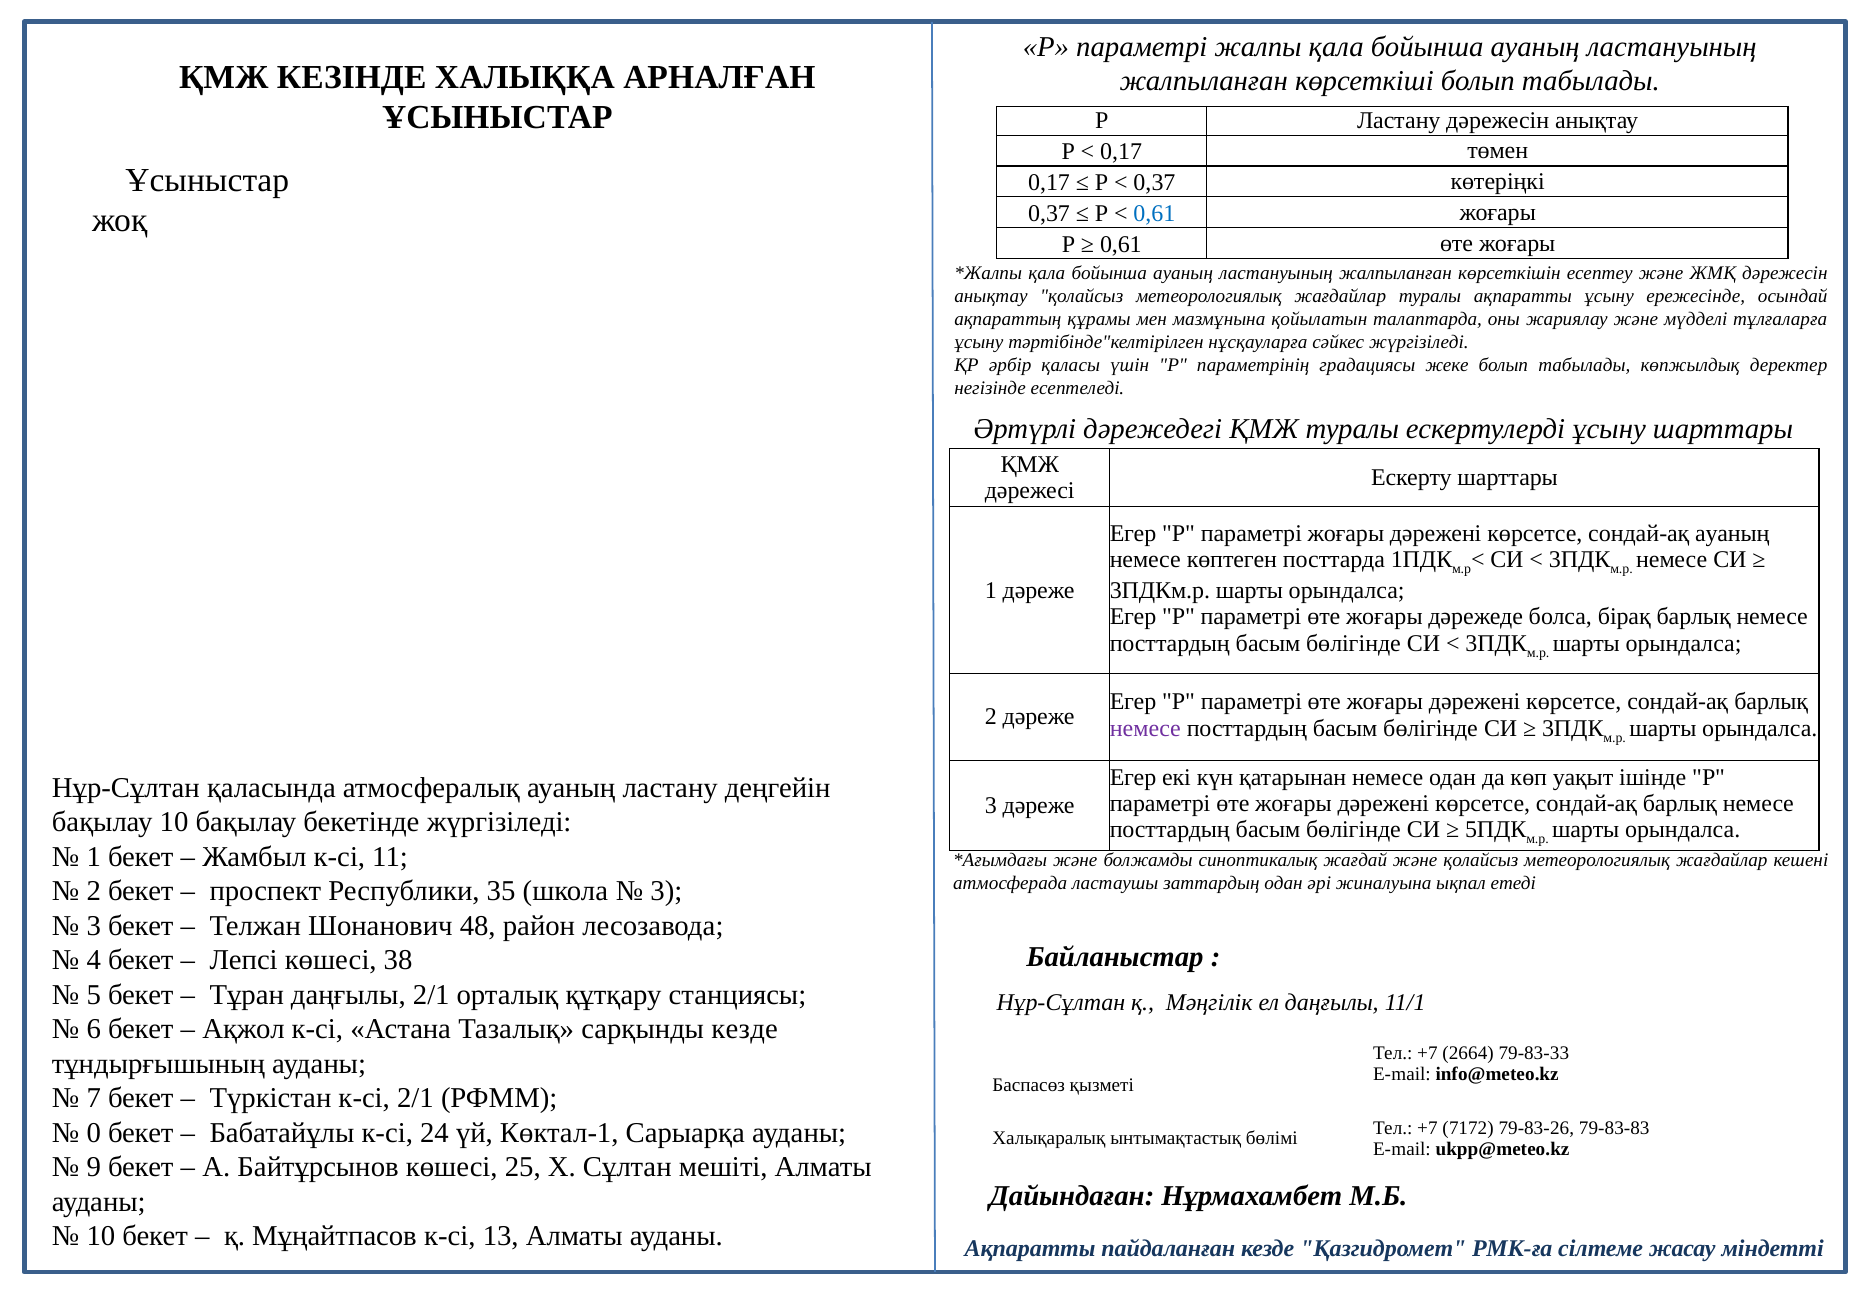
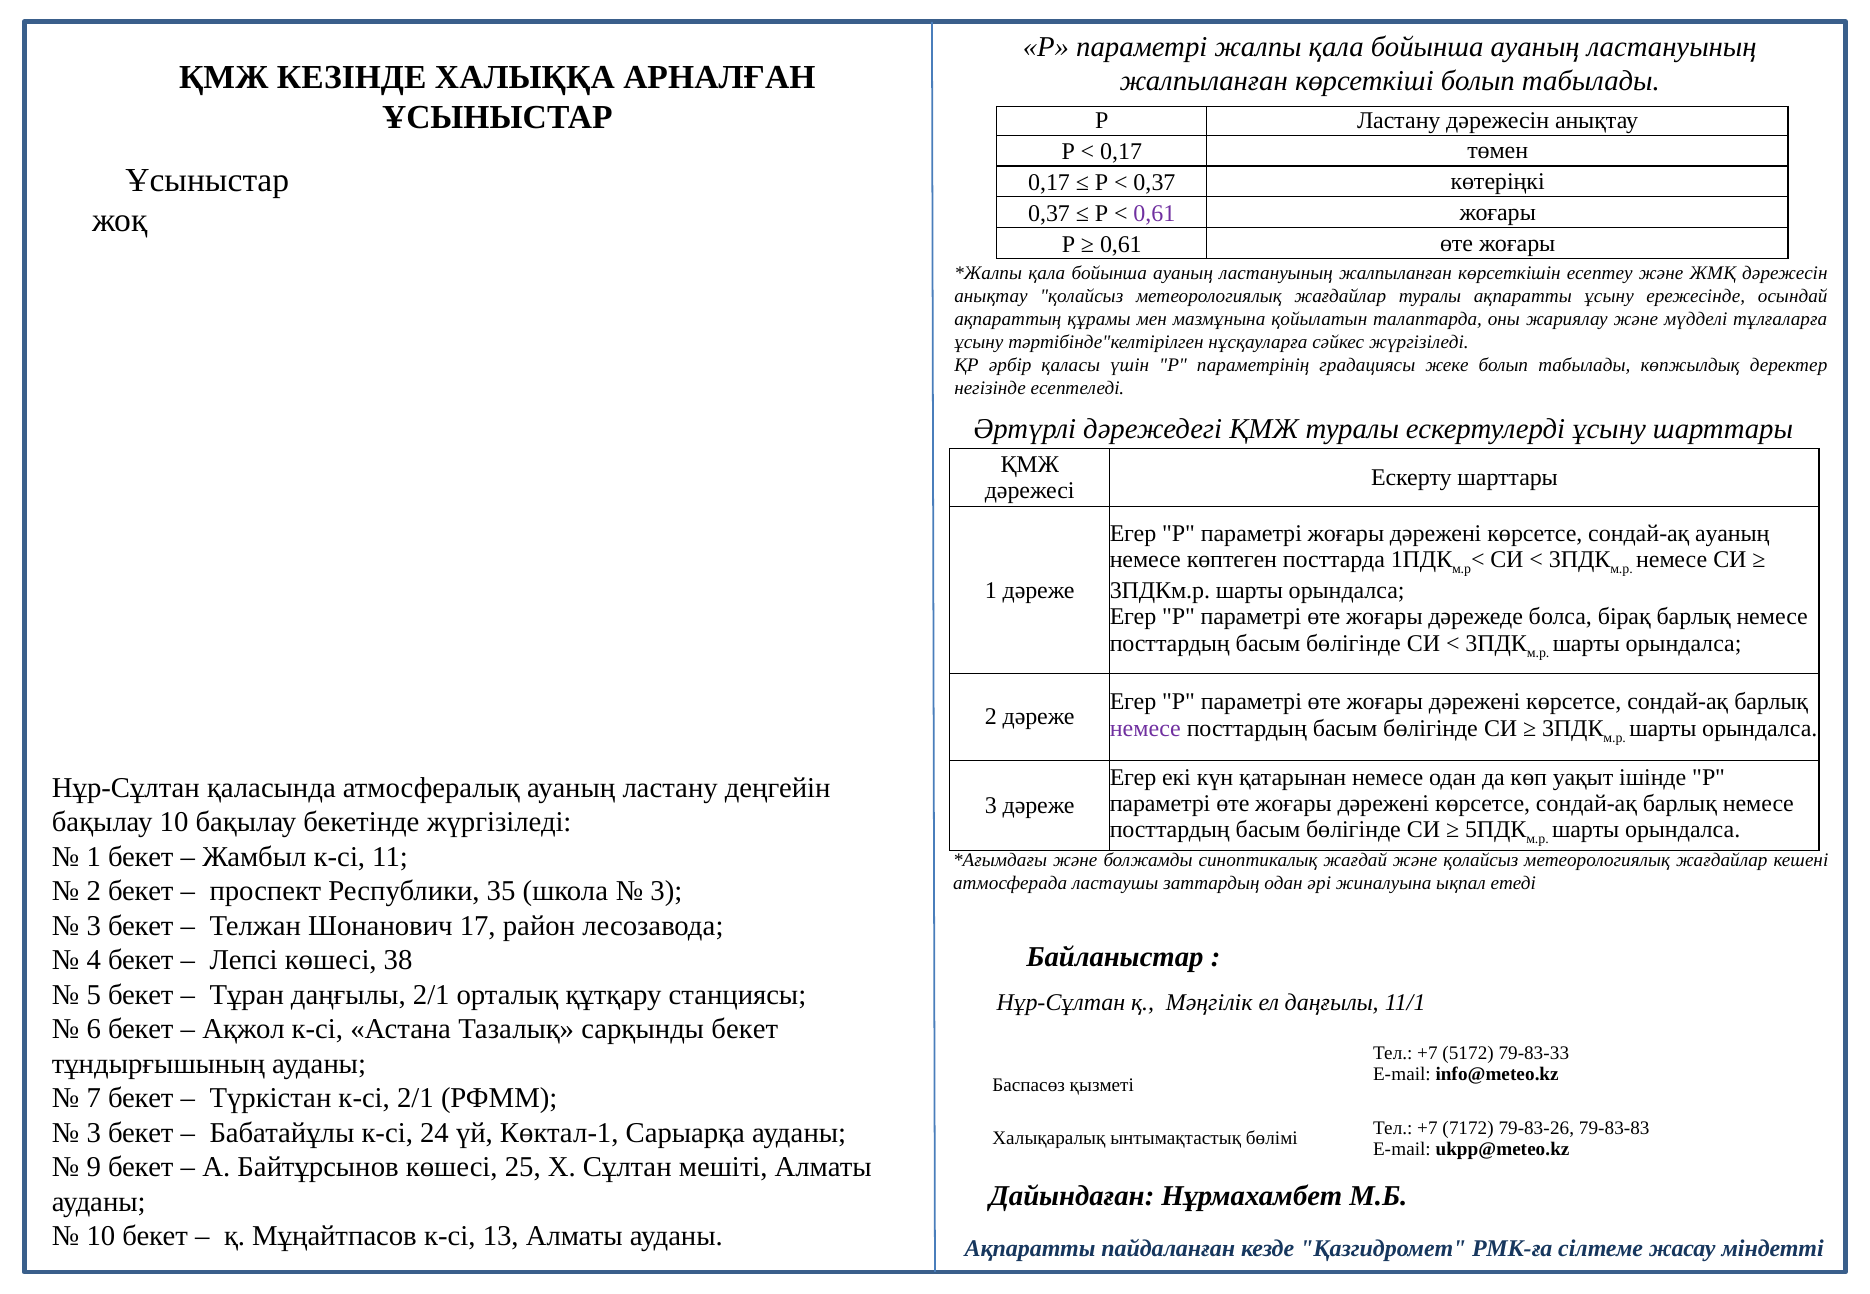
0,61 at (1154, 213) colour: blue -> purple
48: 48 -> 17
сарқынды кезде: кезде -> бекет
2664: 2664 -> 5172
0 at (94, 1133): 0 -> 3
